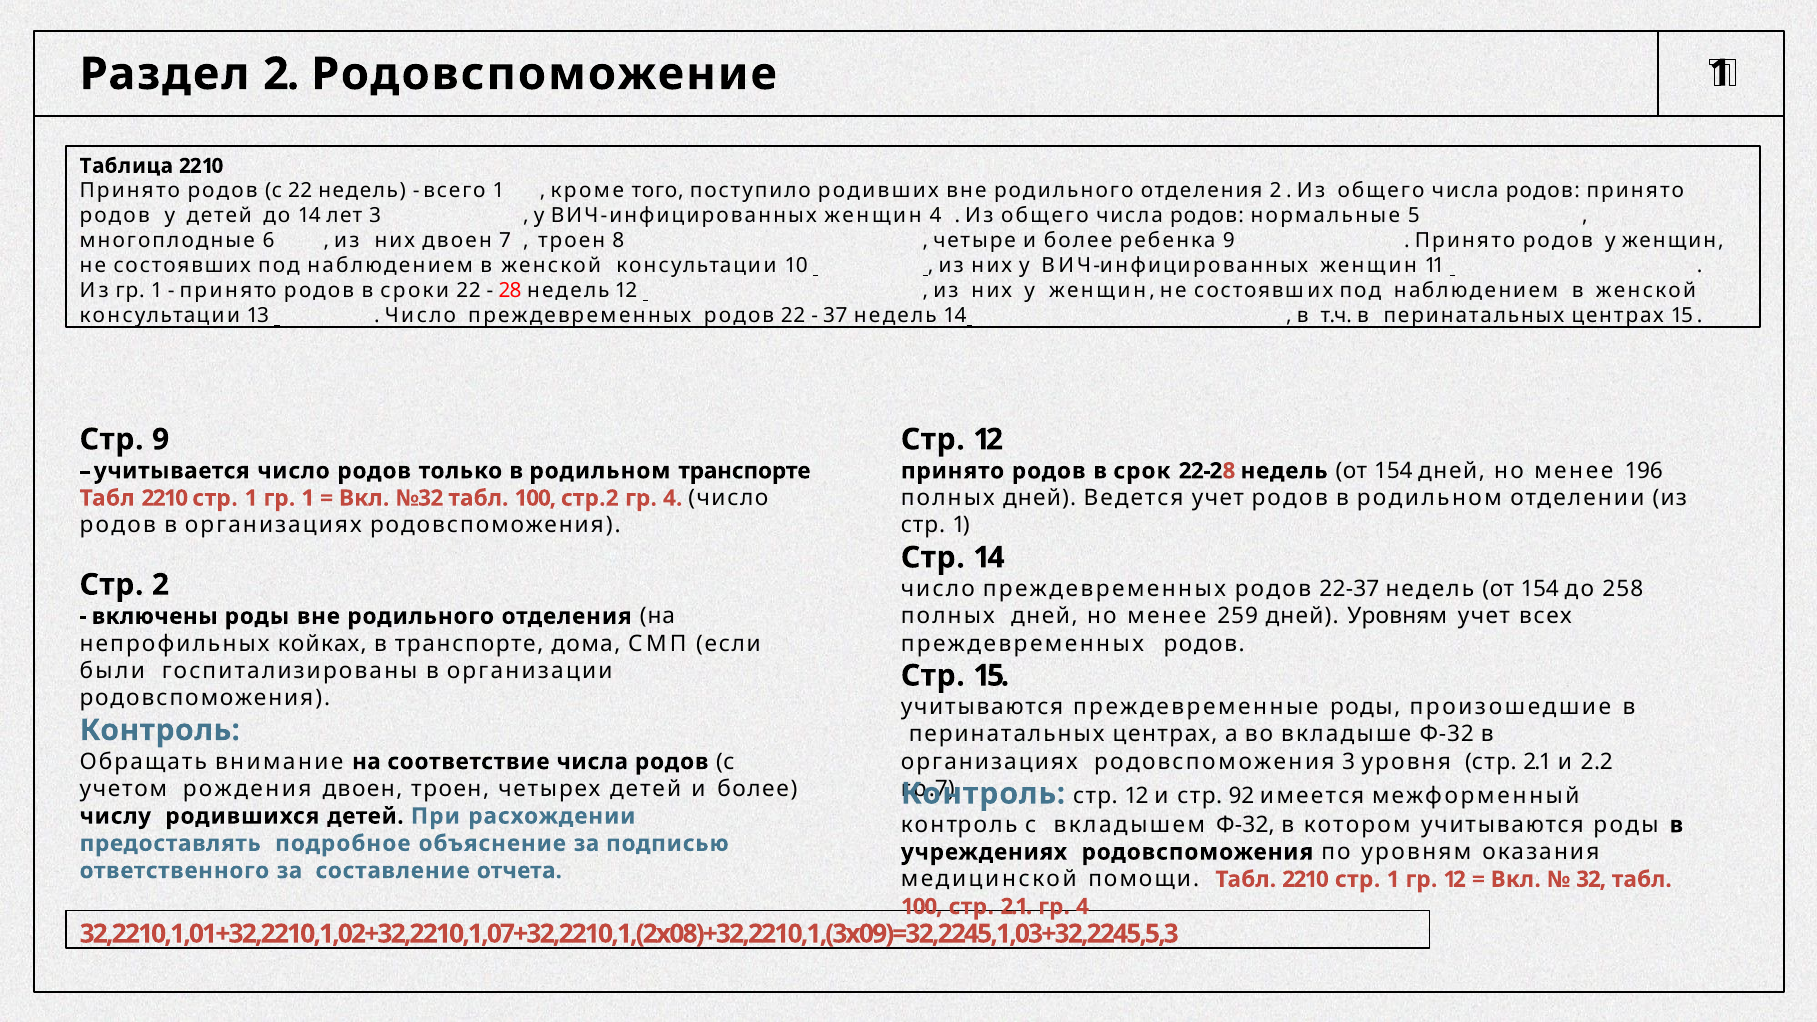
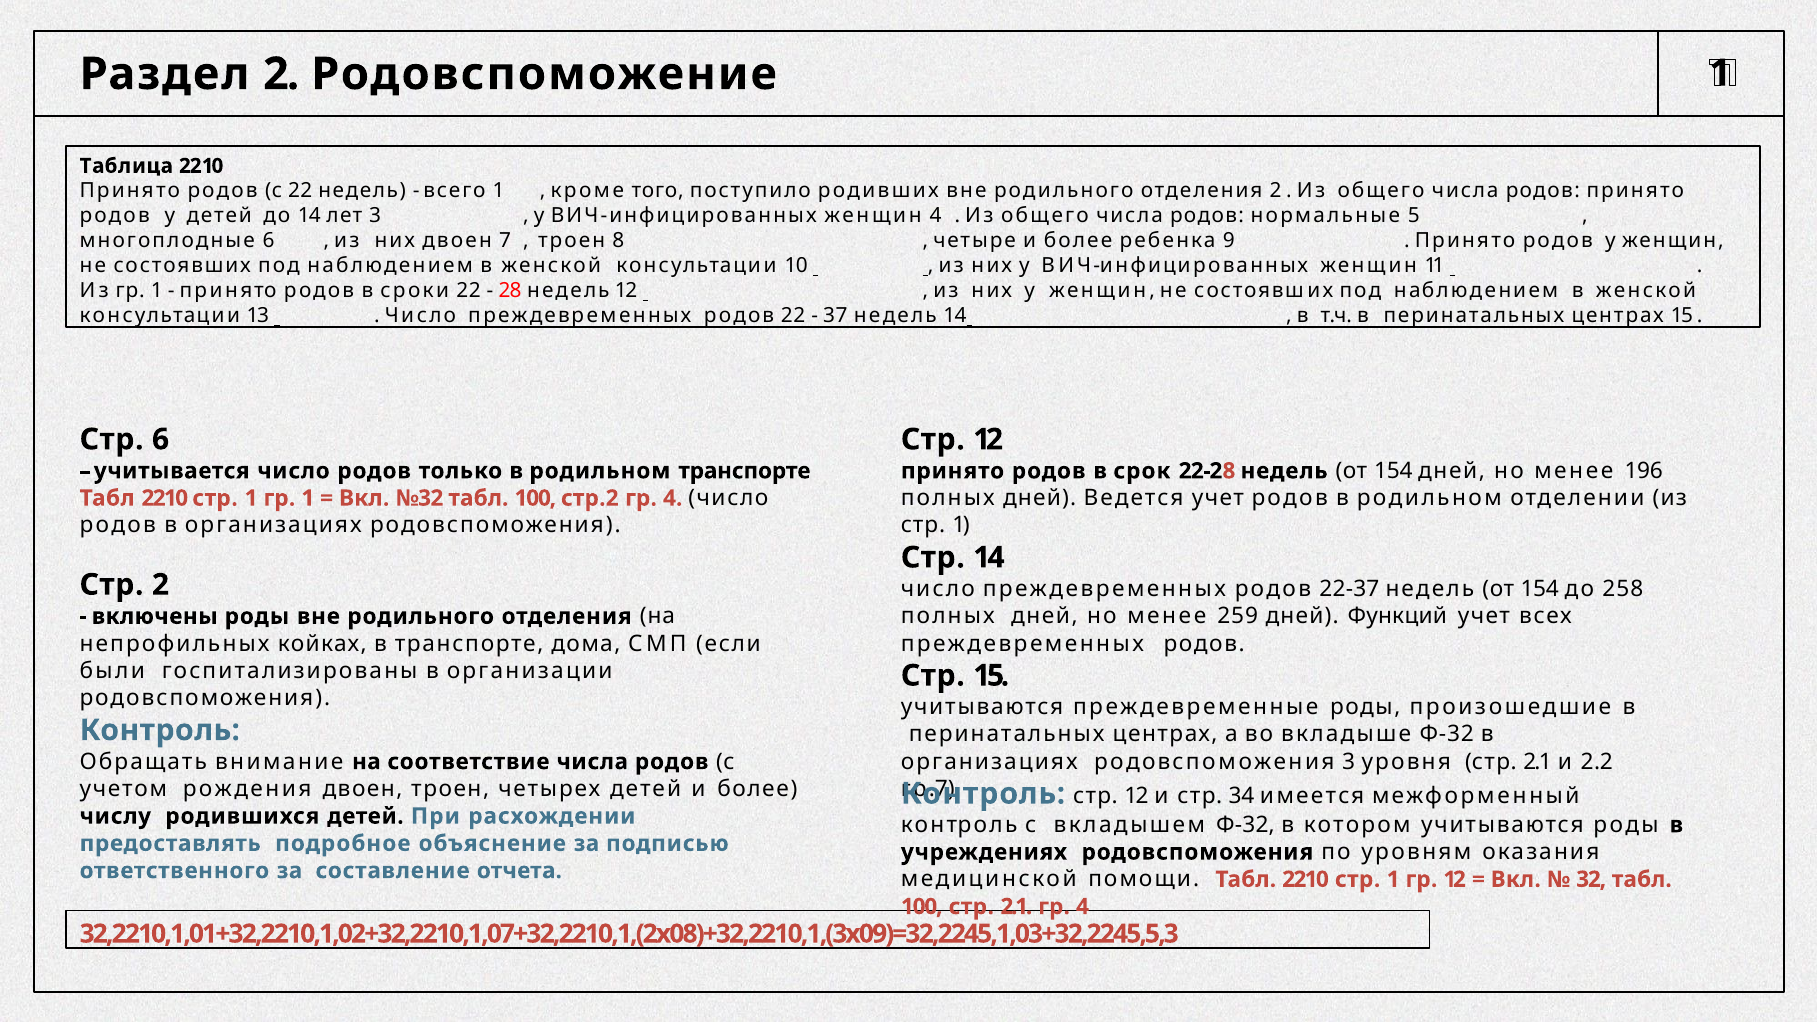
Стр 9: 9 -> 6
дней Уровням: Уровням -> Функций
92: 92 -> 34
